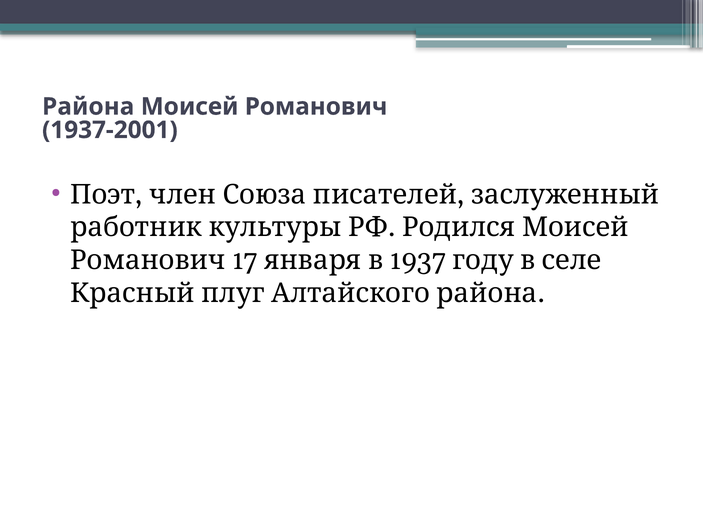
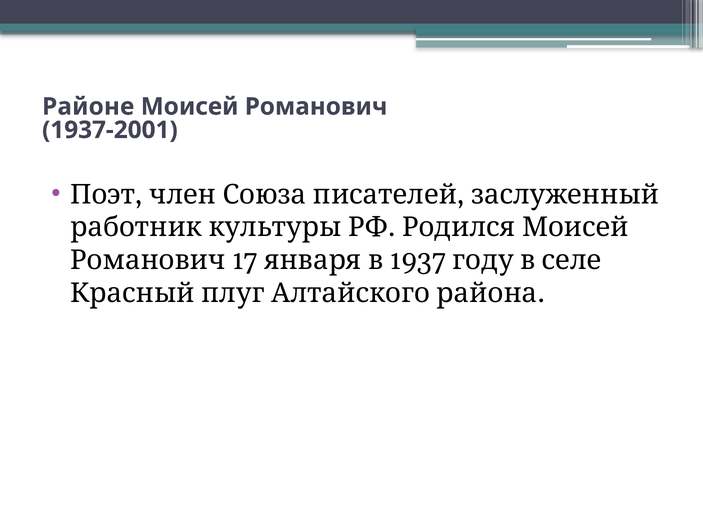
Района: Района -> Районе
